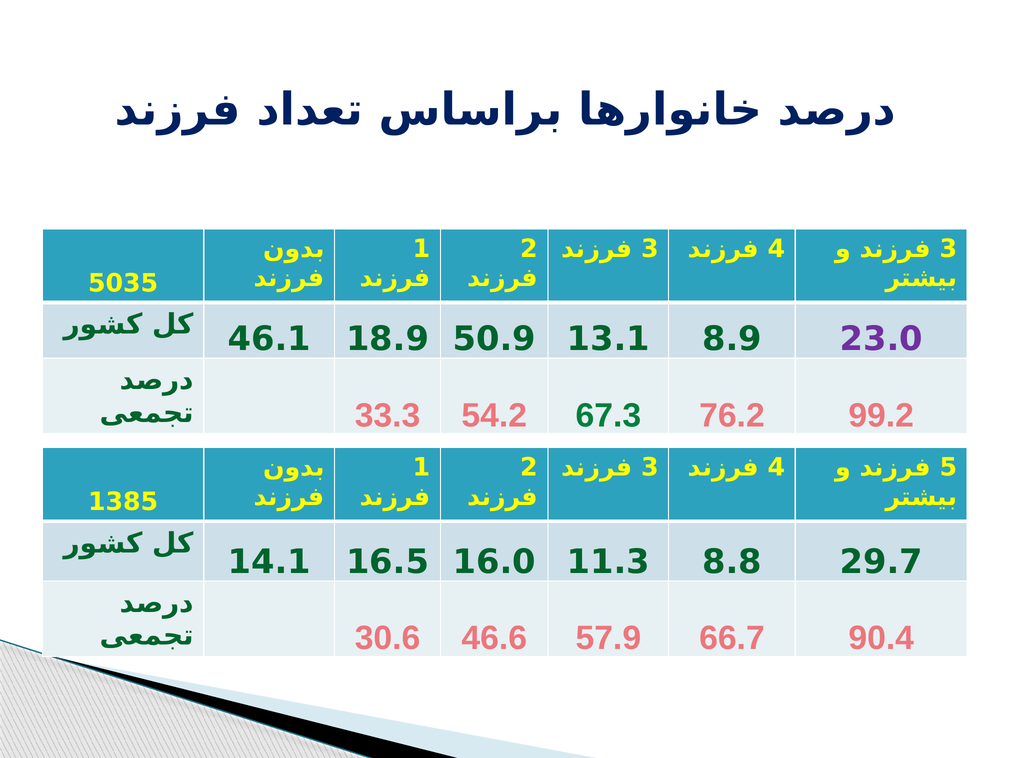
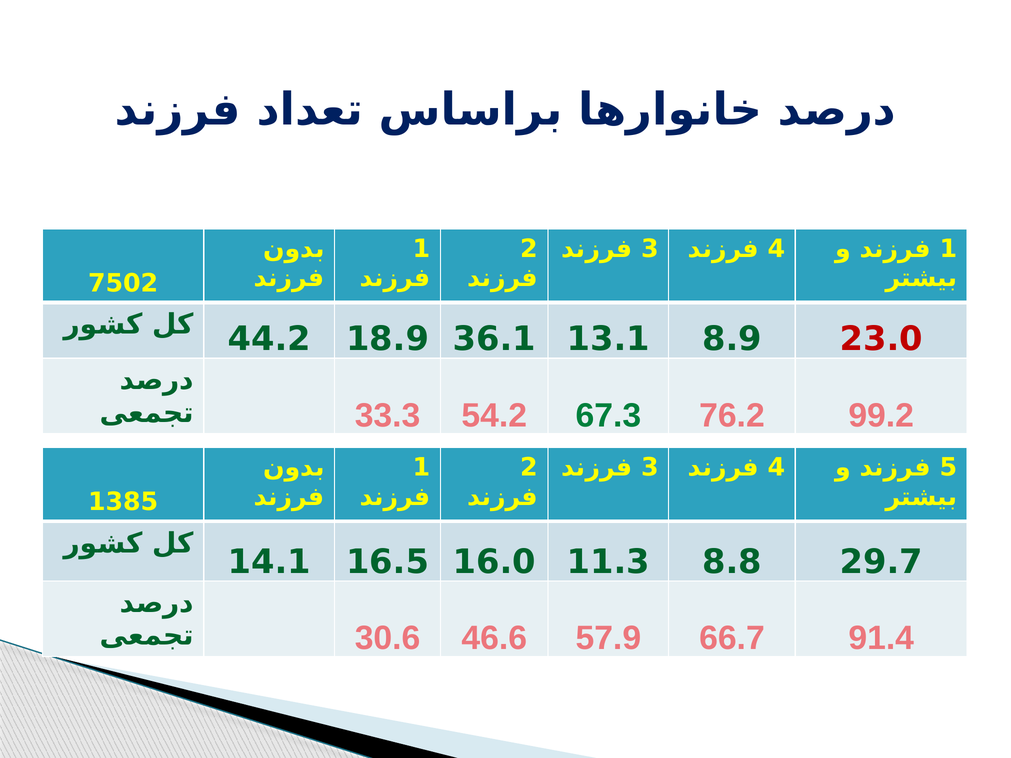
3 at (948, 249): 3 -> 1
5035: 5035 -> 7502
46.1: 46.1 -> 44.2
50.9: 50.9 -> 36.1
23.0 colour: purple -> red
90.4: 90.4 -> 91.4
